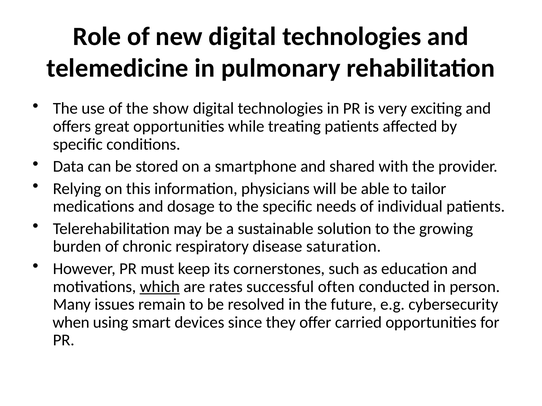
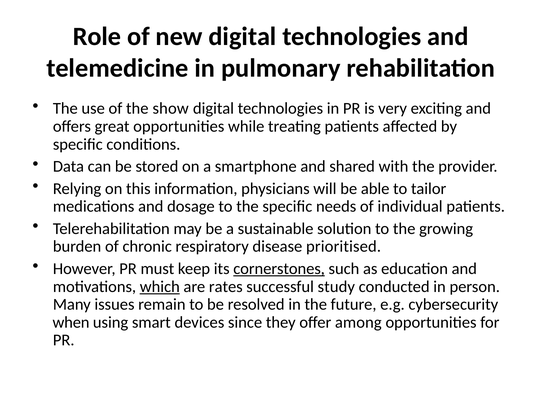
saturation: saturation -> prioritised
cornerstones underline: none -> present
often: often -> study
carried: carried -> among
